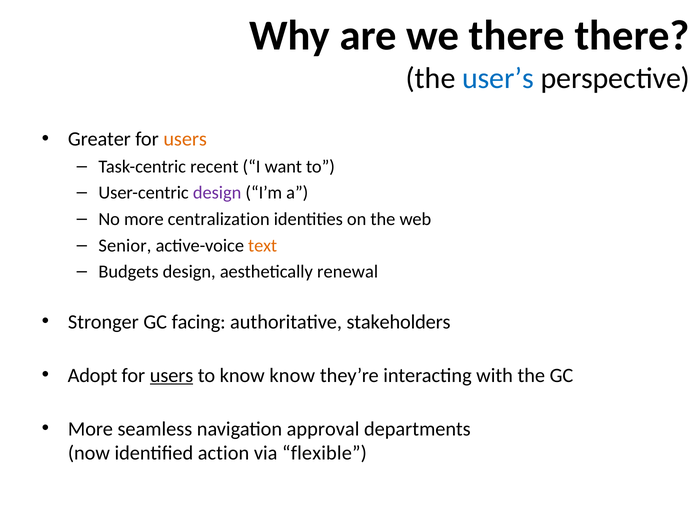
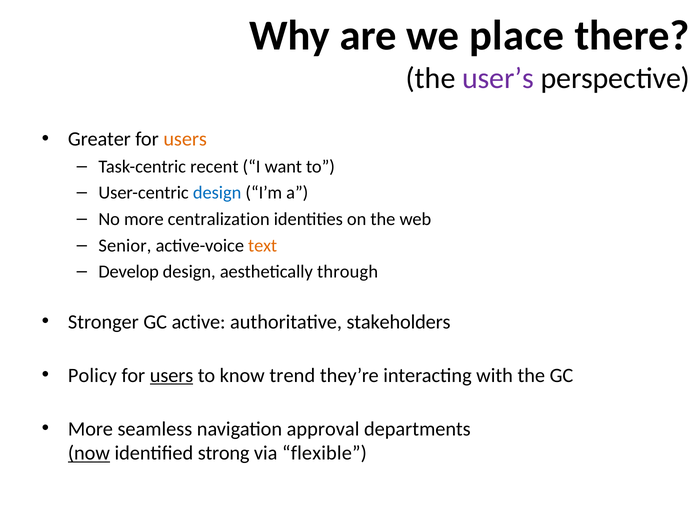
we there: there -> place
user’s colour: blue -> purple
design at (217, 193) colour: purple -> blue
Budgets: Budgets -> Develop
renewal: renewal -> through
facing: facing -> active
Adopt: Adopt -> Policy
know know: know -> trend
now underline: none -> present
action: action -> strong
